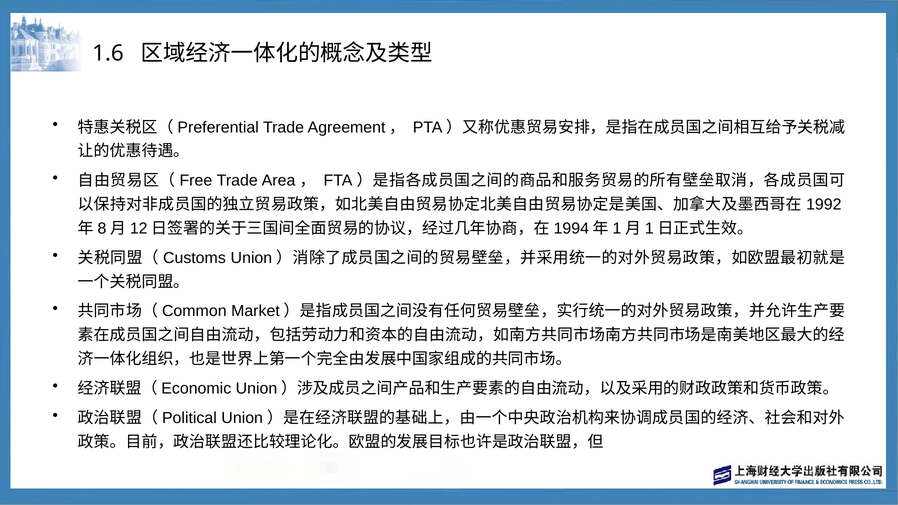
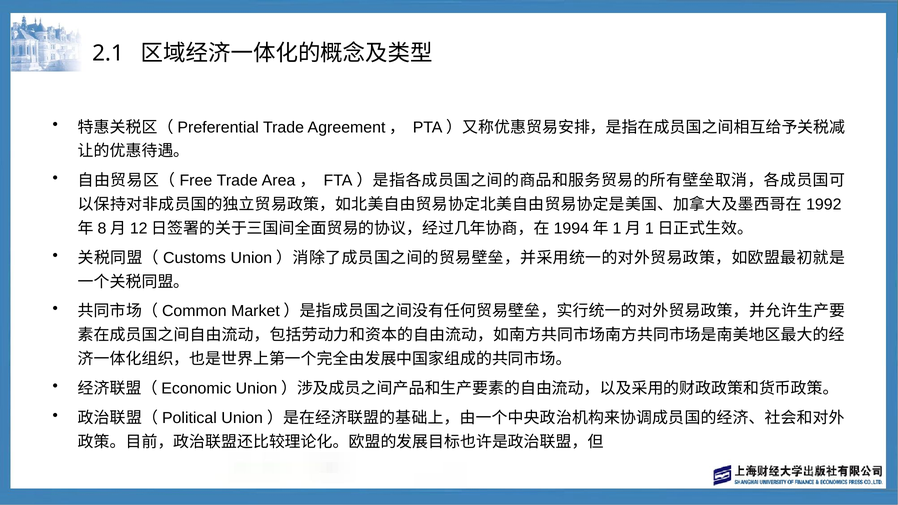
1.6: 1.6 -> 2.1
